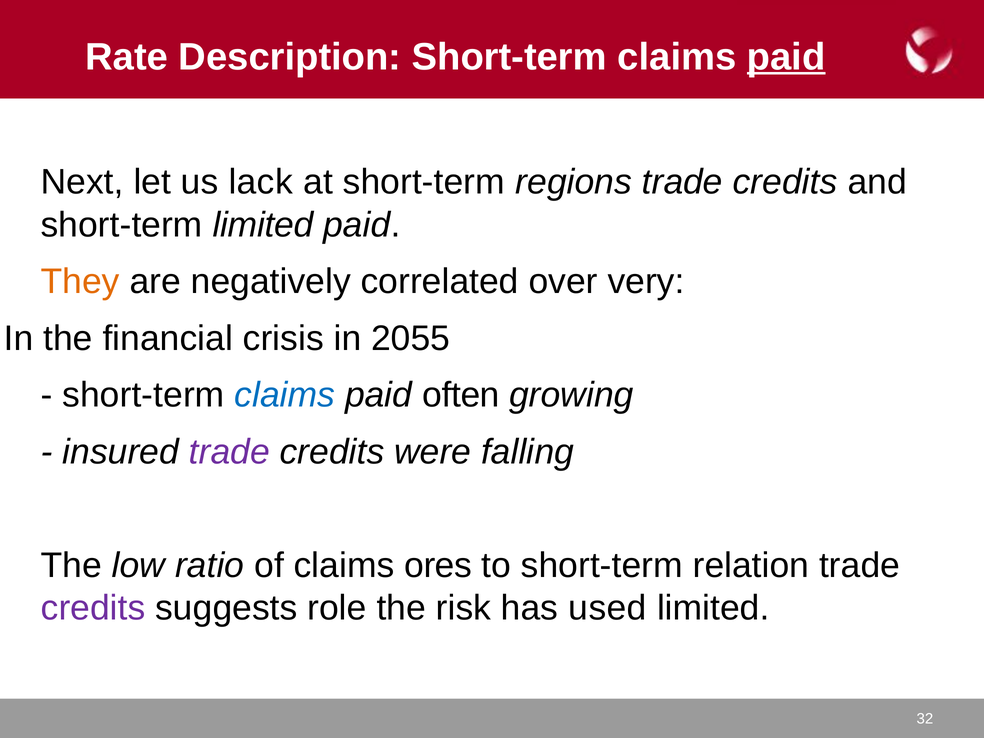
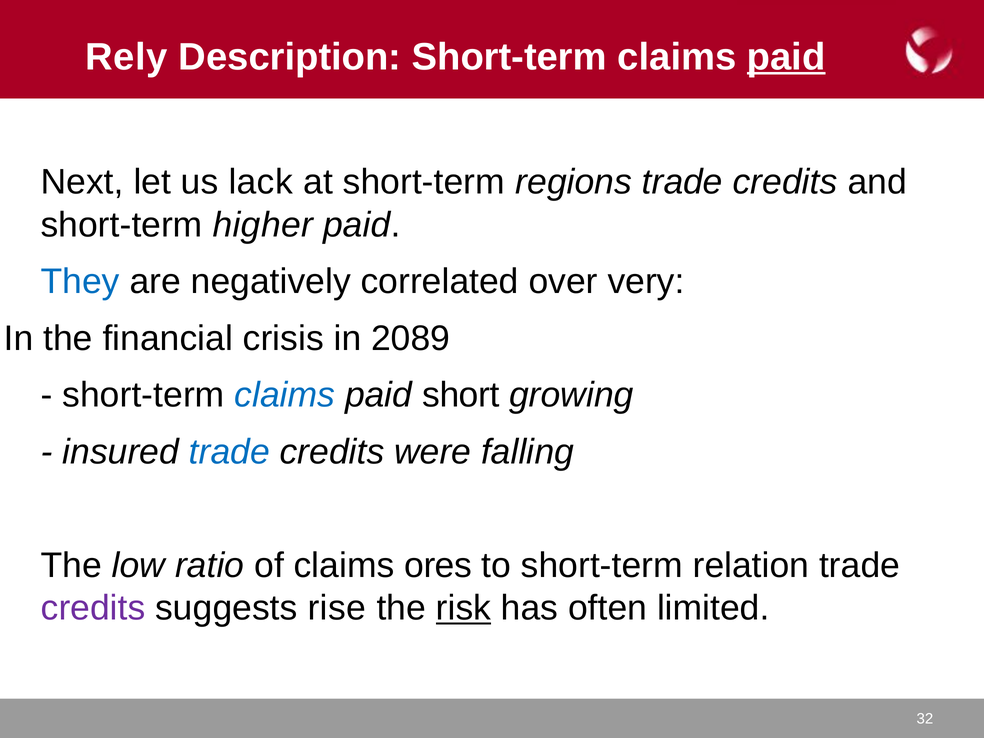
Rate: Rate -> Rely
short-term limited: limited -> higher
They colour: orange -> blue
2055: 2055 -> 2089
often: often -> short
trade at (229, 452) colour: purple -> blue
role: role -> rise
risk underline: none -> present
used: used -> often
